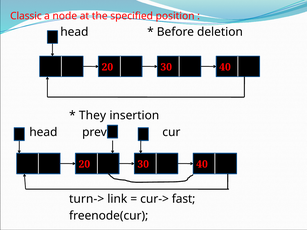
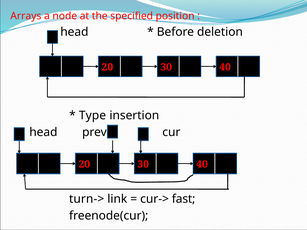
Classic: Classic -> Arrays
They: They -> Type
